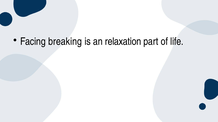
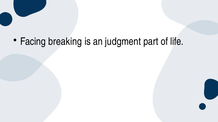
relaxation: relaxation -> judgment
